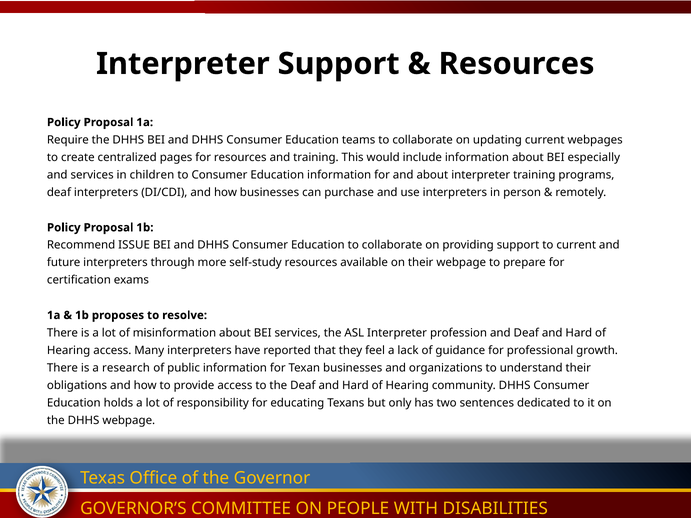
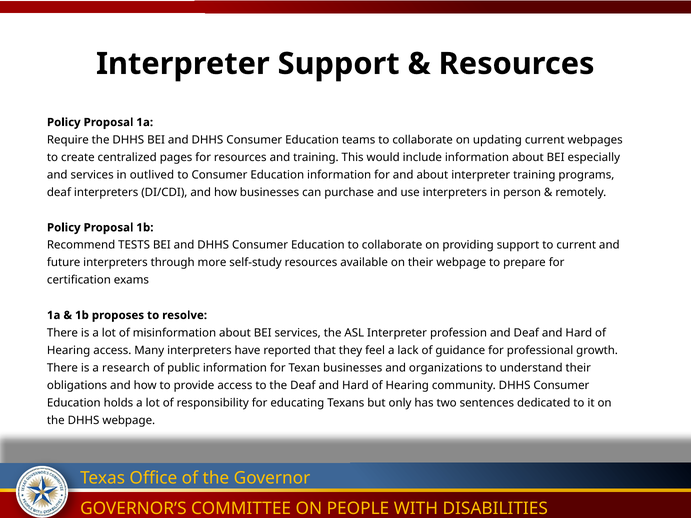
children: children -> outlived
ISSUE: ISSUE -> TESTS
